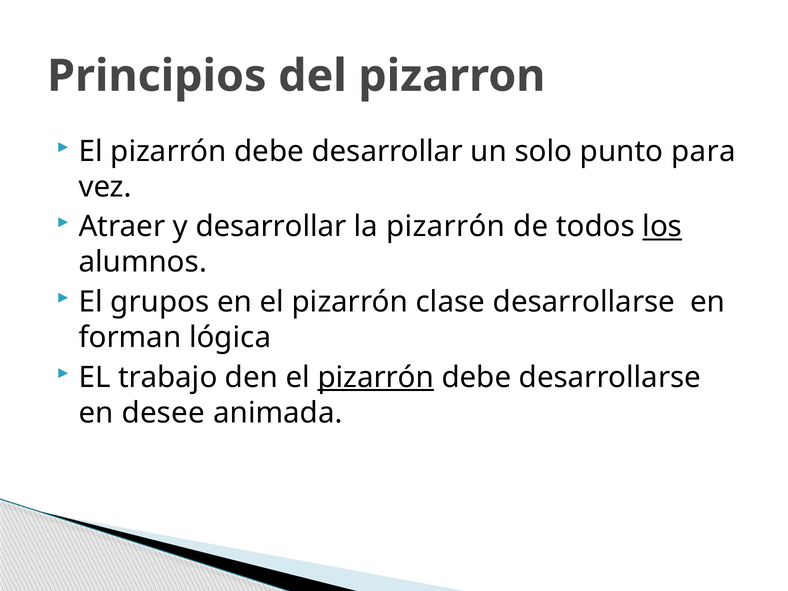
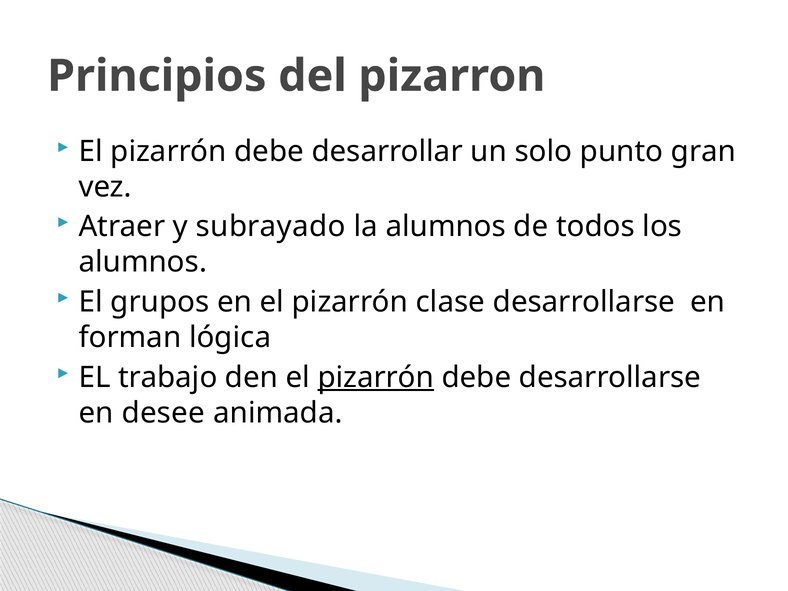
para: para -> gran
y desarrollar: desarrollar -> subrayado
la pizarrón: pizarrón -> alumnos
los underline: present -> none
